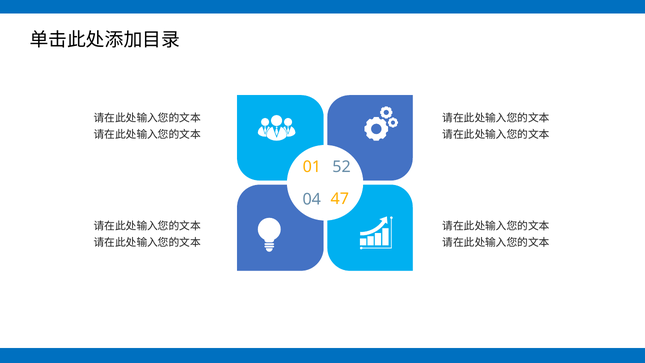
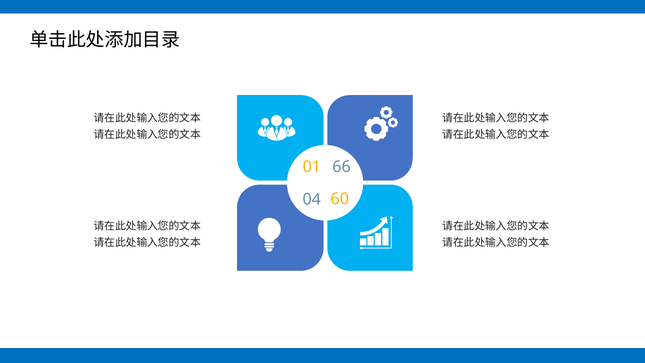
52: 52 -> 66
47: 47 -> 60
